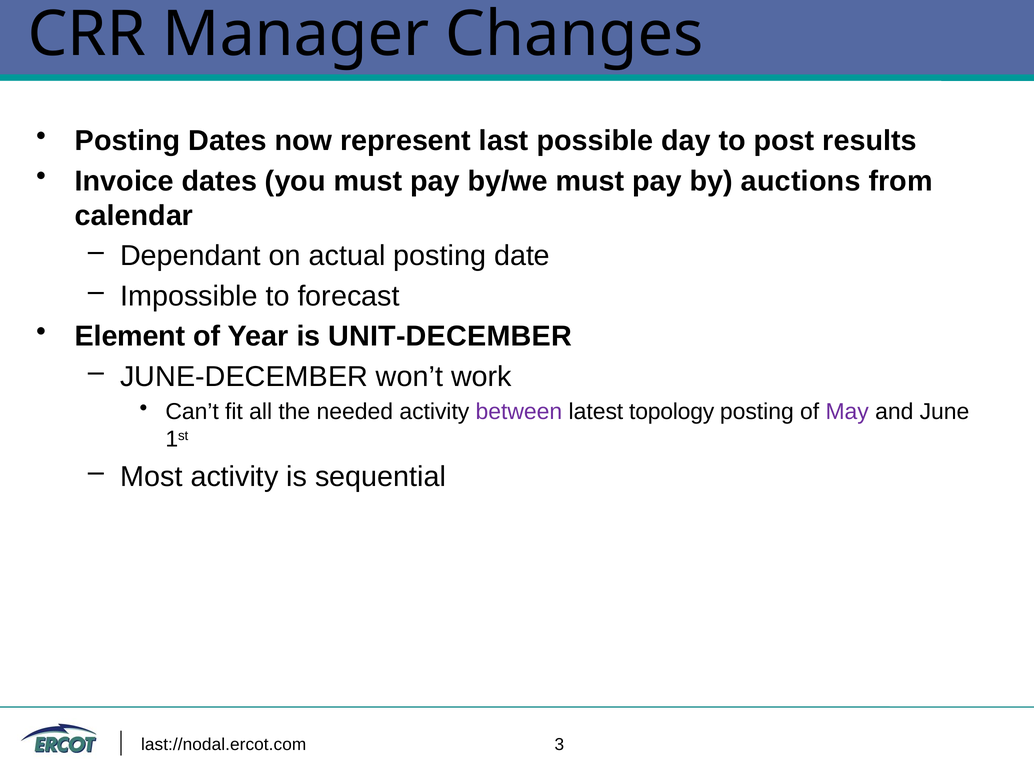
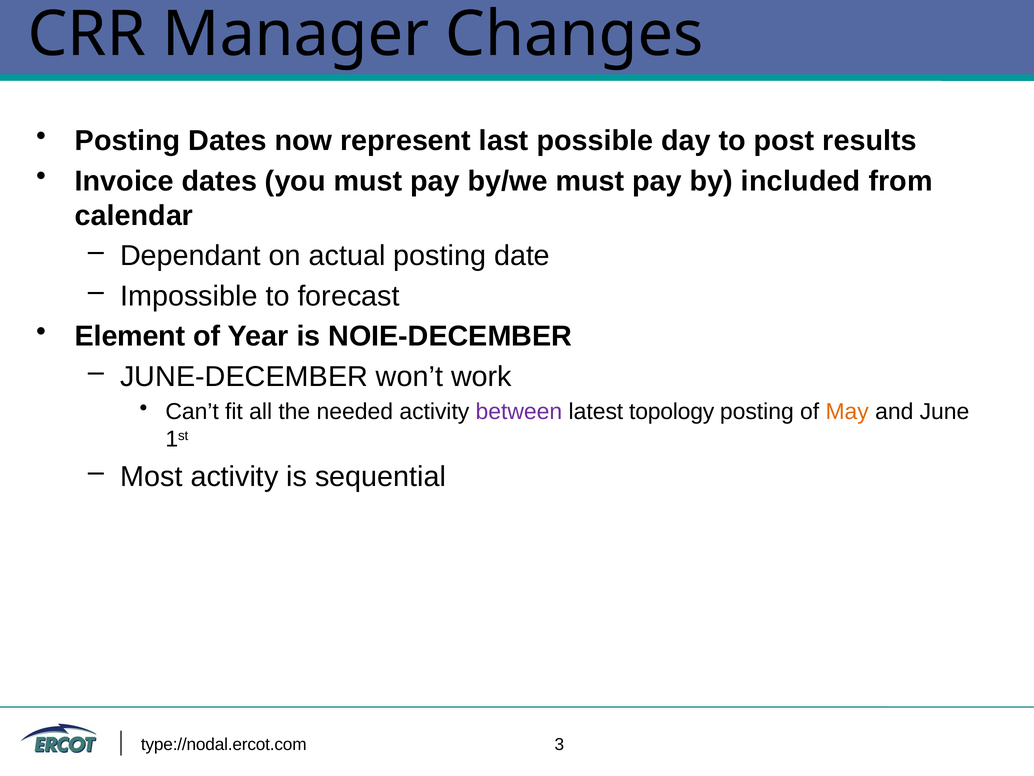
auctions: auctions -> included
UNIT-DECEMBER: UNIT-DECEMBER -> NOIE-DECEMBER
May colour: purple -> orange
last://nodal.ercot.com: last://nodal.ercot.com -> type://nodal.ercot.com
